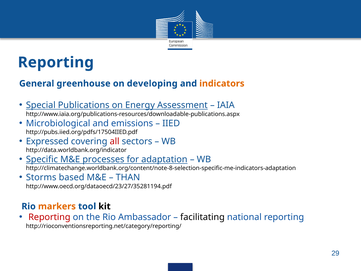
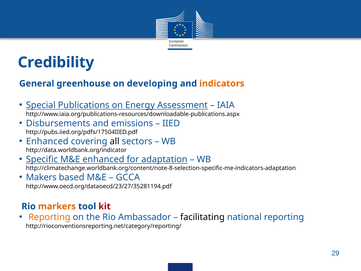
Reporting at (56, 62): Reporting -> Credibility
Microbiological: Microbiological -> Disbursements
Expressed at (47, 141): Expressed -> Enhanced
all colour: red -> black
M&E processes: processes -> enhanced
Storms: Storms -> Makers
THAN: THAN -> GCCA
kit colour: black -> red
Reporting at (49, 217) colour: red -> orange
